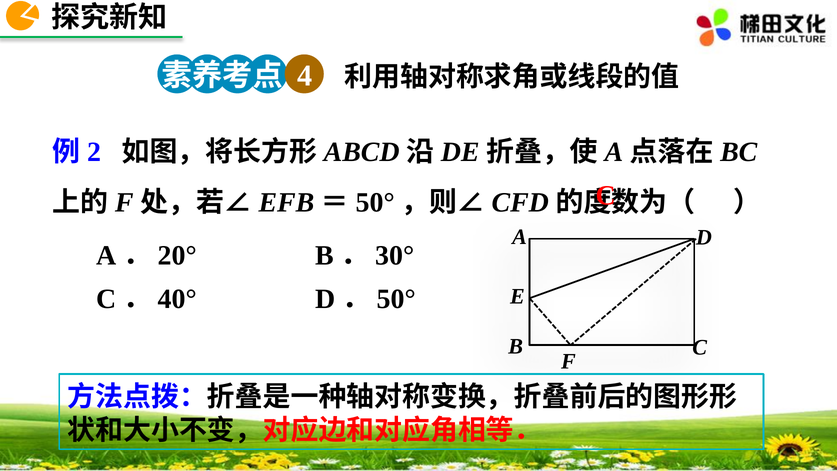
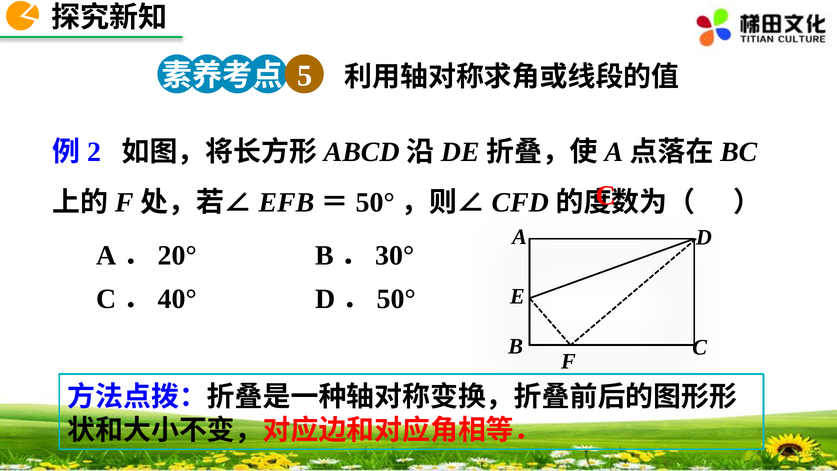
4: 4 -> 5
